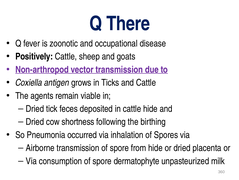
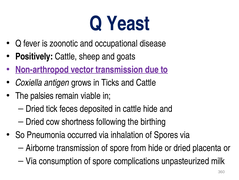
There: There -> Yeast
agents: agents -> palsies
dermatophyte: dermatophyte -> complications
